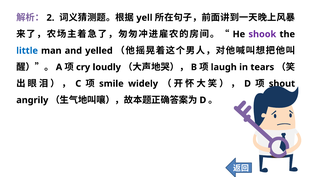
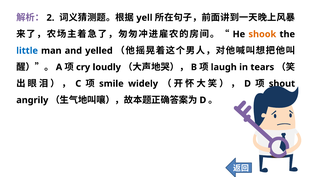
shook colour: purple -> orange
